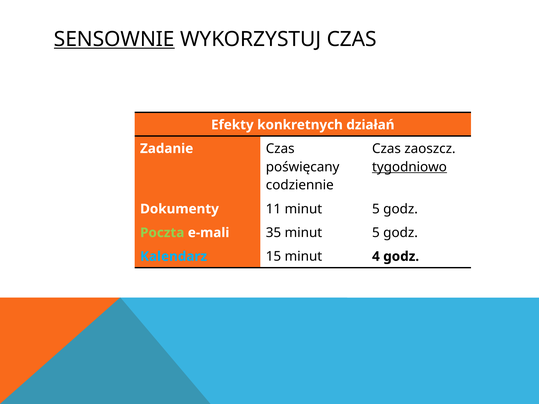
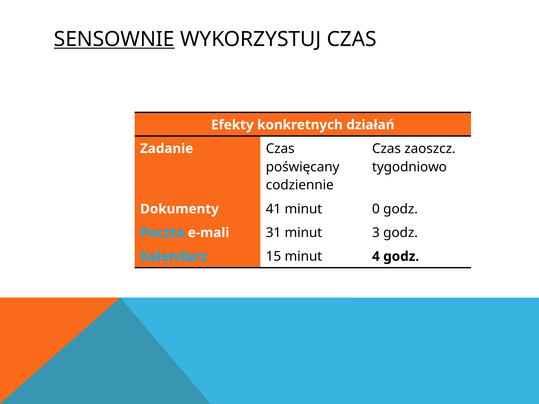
tygodniowo underline: present -> none
11: 11 -> 41
5 at (376, 209): 5 -> 0
Poczta colour: light green -> light blue
35: 35 -> 31
5 at (376, 233): 5 -> 3
